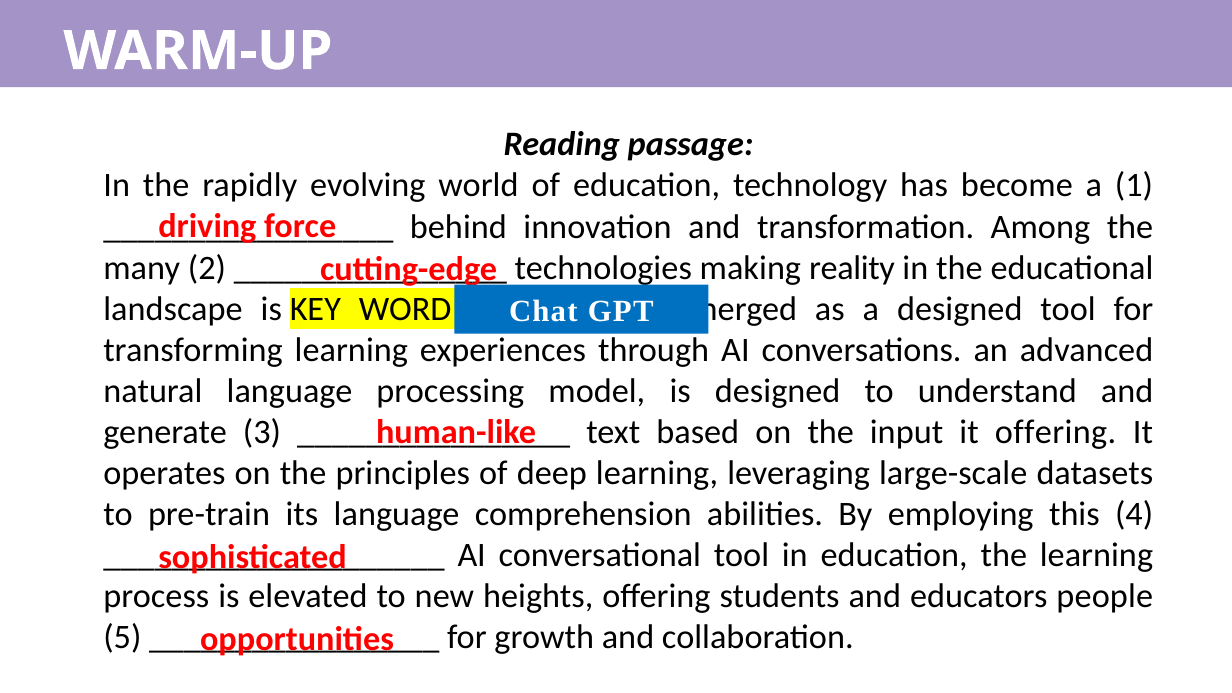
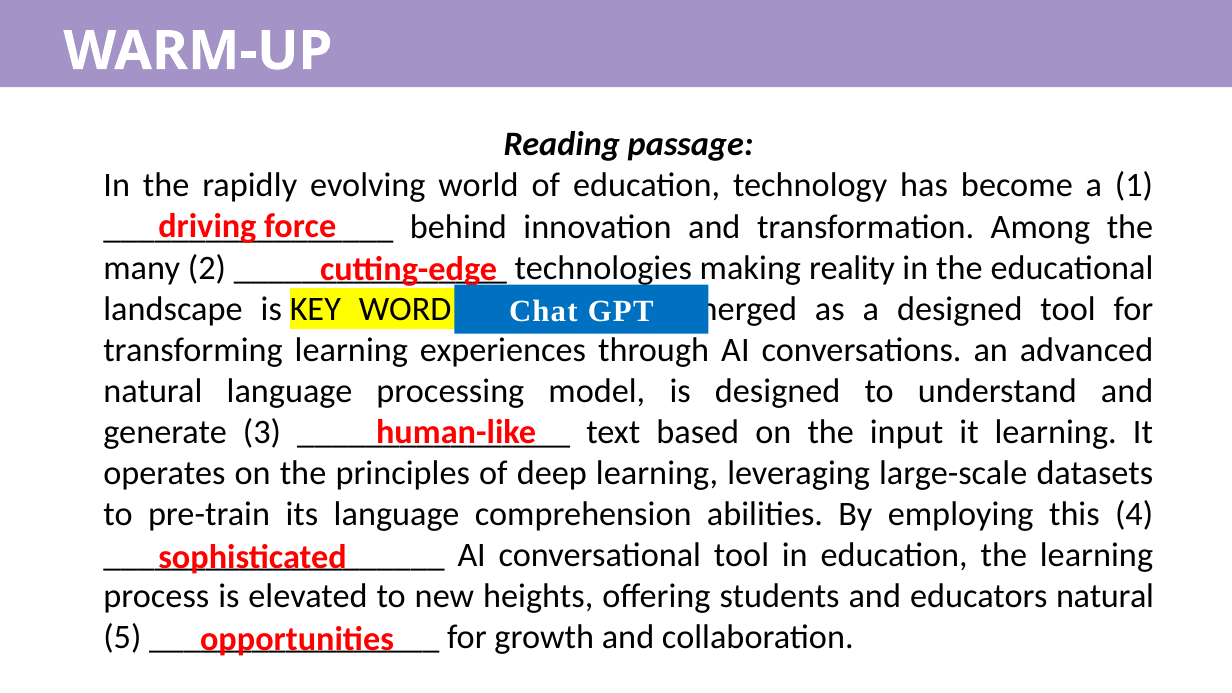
it offering: offering -> learning
educators people: people -> natural
